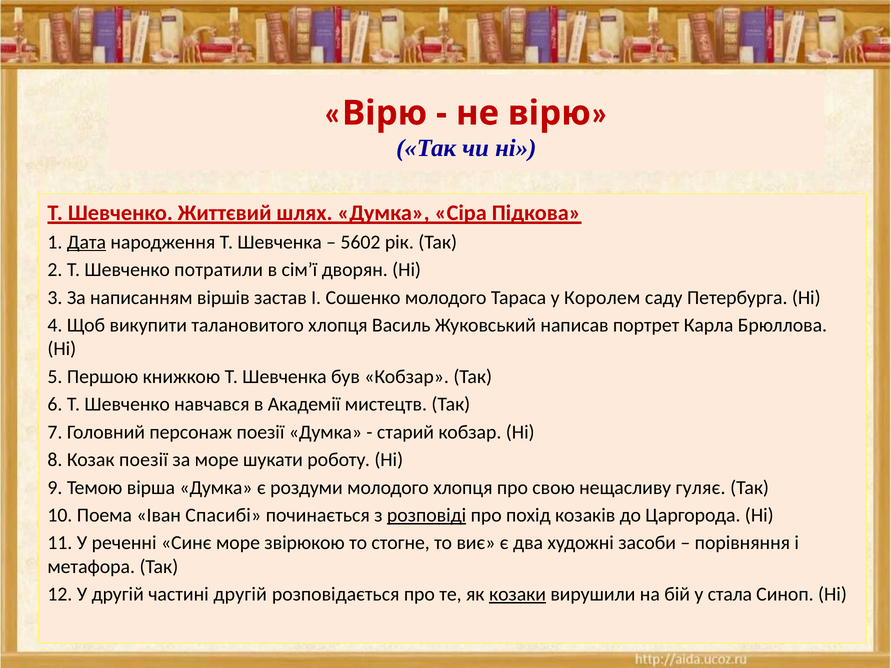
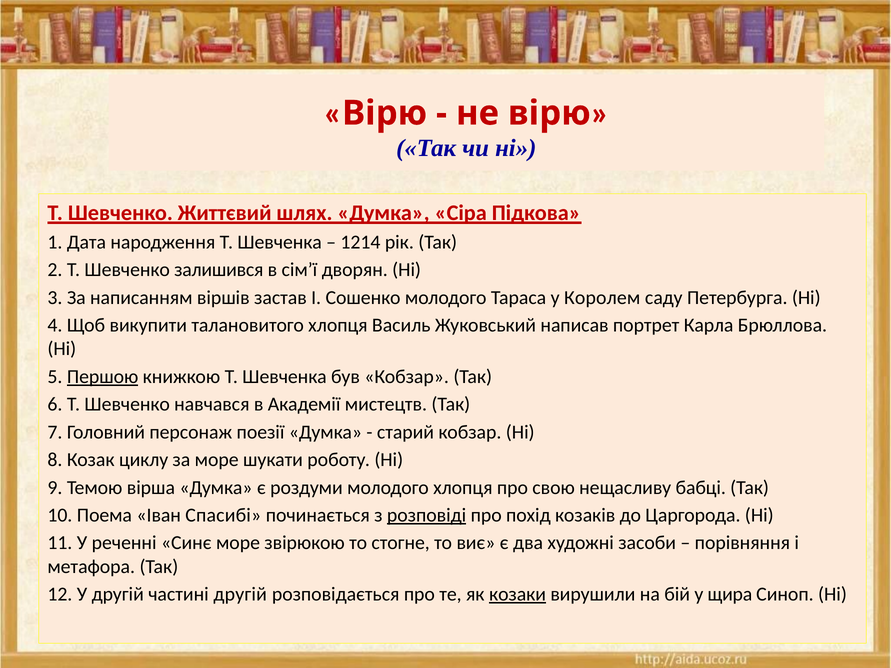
Дата underline: present -> none
5602: 5602 -> 1214
потратили: потратили -> залишився
Першою underline: none -> present
Козак поезії: поезії -> циклу
гуляє: гуляє -> бабці
стала: стала -> щира
